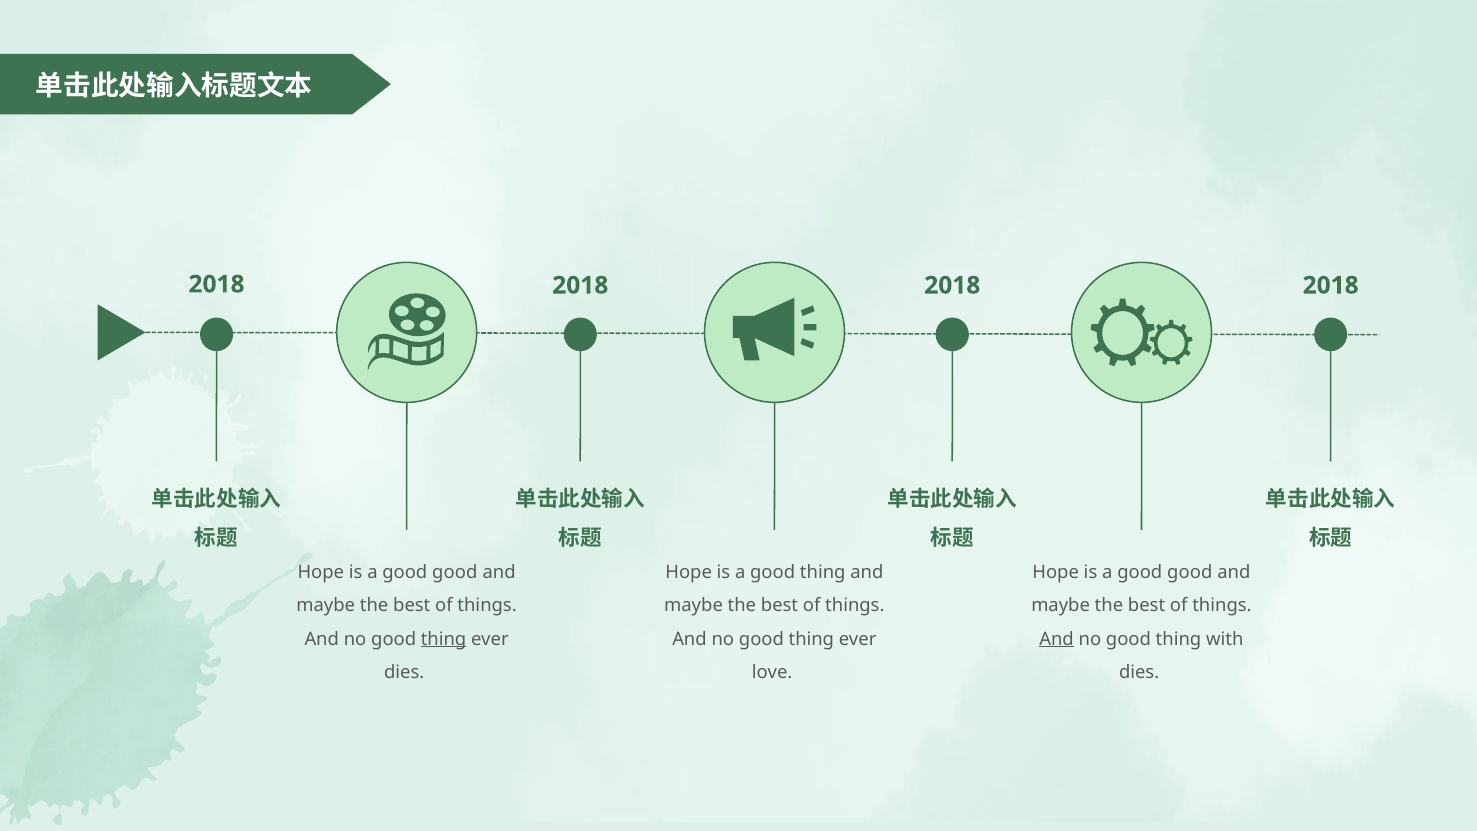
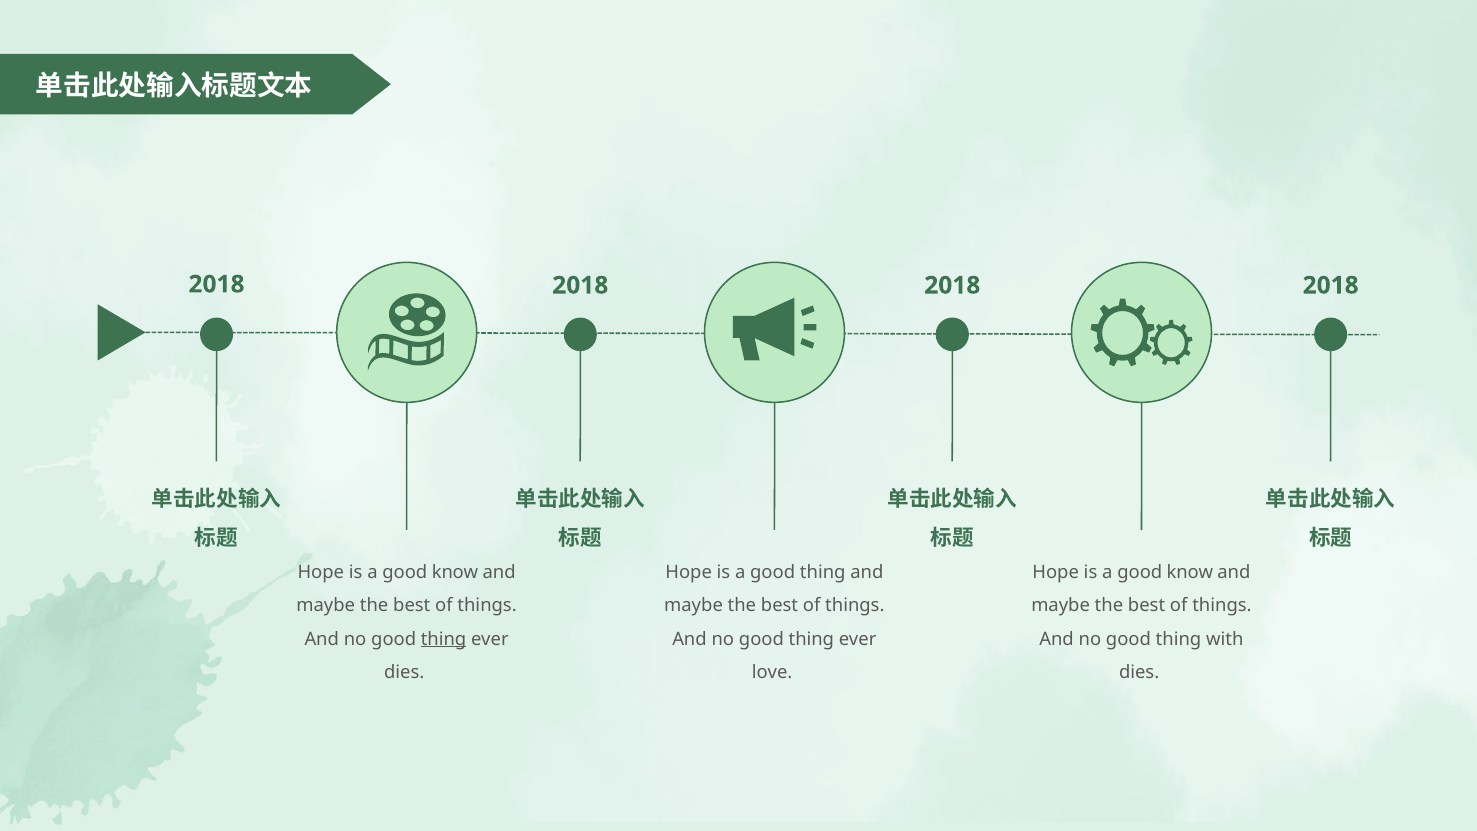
good at (455, 572): good -> know
good at (1190, 572): good -> know
And at (1057, 639) underline: present -> none
